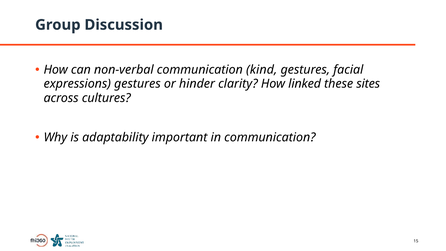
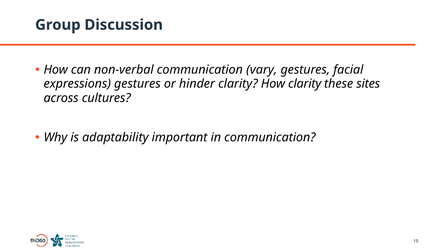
kind: kind -> vary
How linked: linked -> clarity
